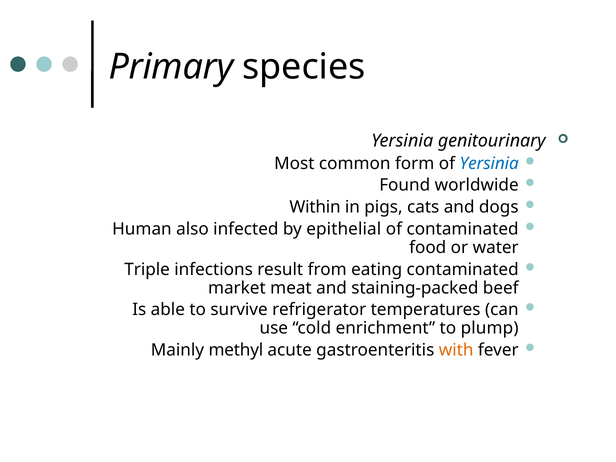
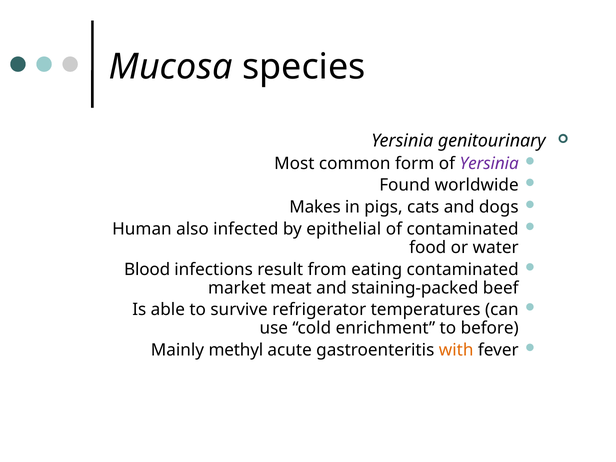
Primary: Primary -> Mucosa
Yersinia at (489, 163) colour: blue -> purple
Within: Within -> Makes
Triple: Triple -> Blood
plump: plump -> before
